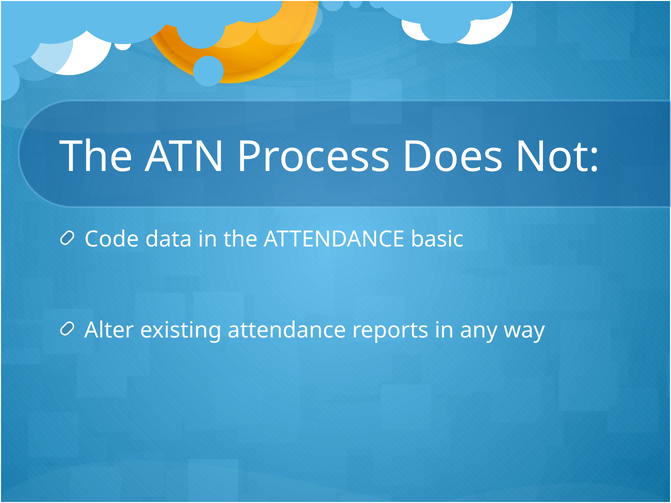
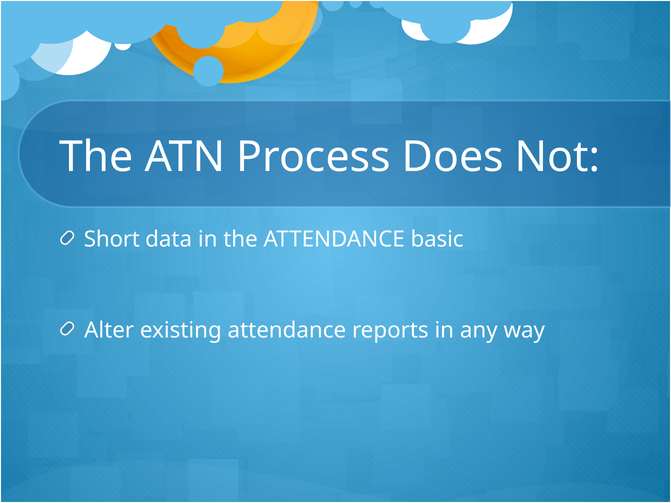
Code: Code -> Short
